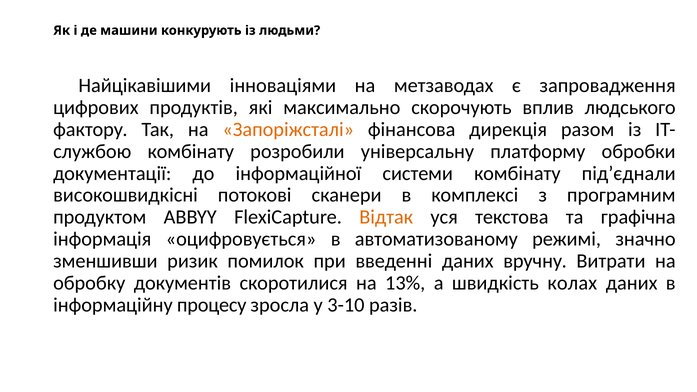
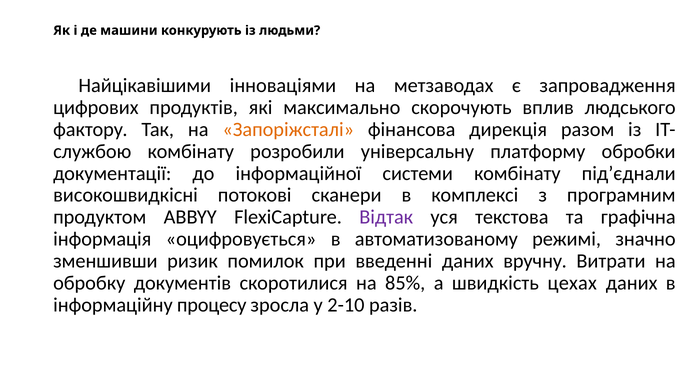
Відтак colour: orange -> purple
13%: 13% -> 85%
колах: колах -> цехах
3-10: 3-10 -> 2-10
